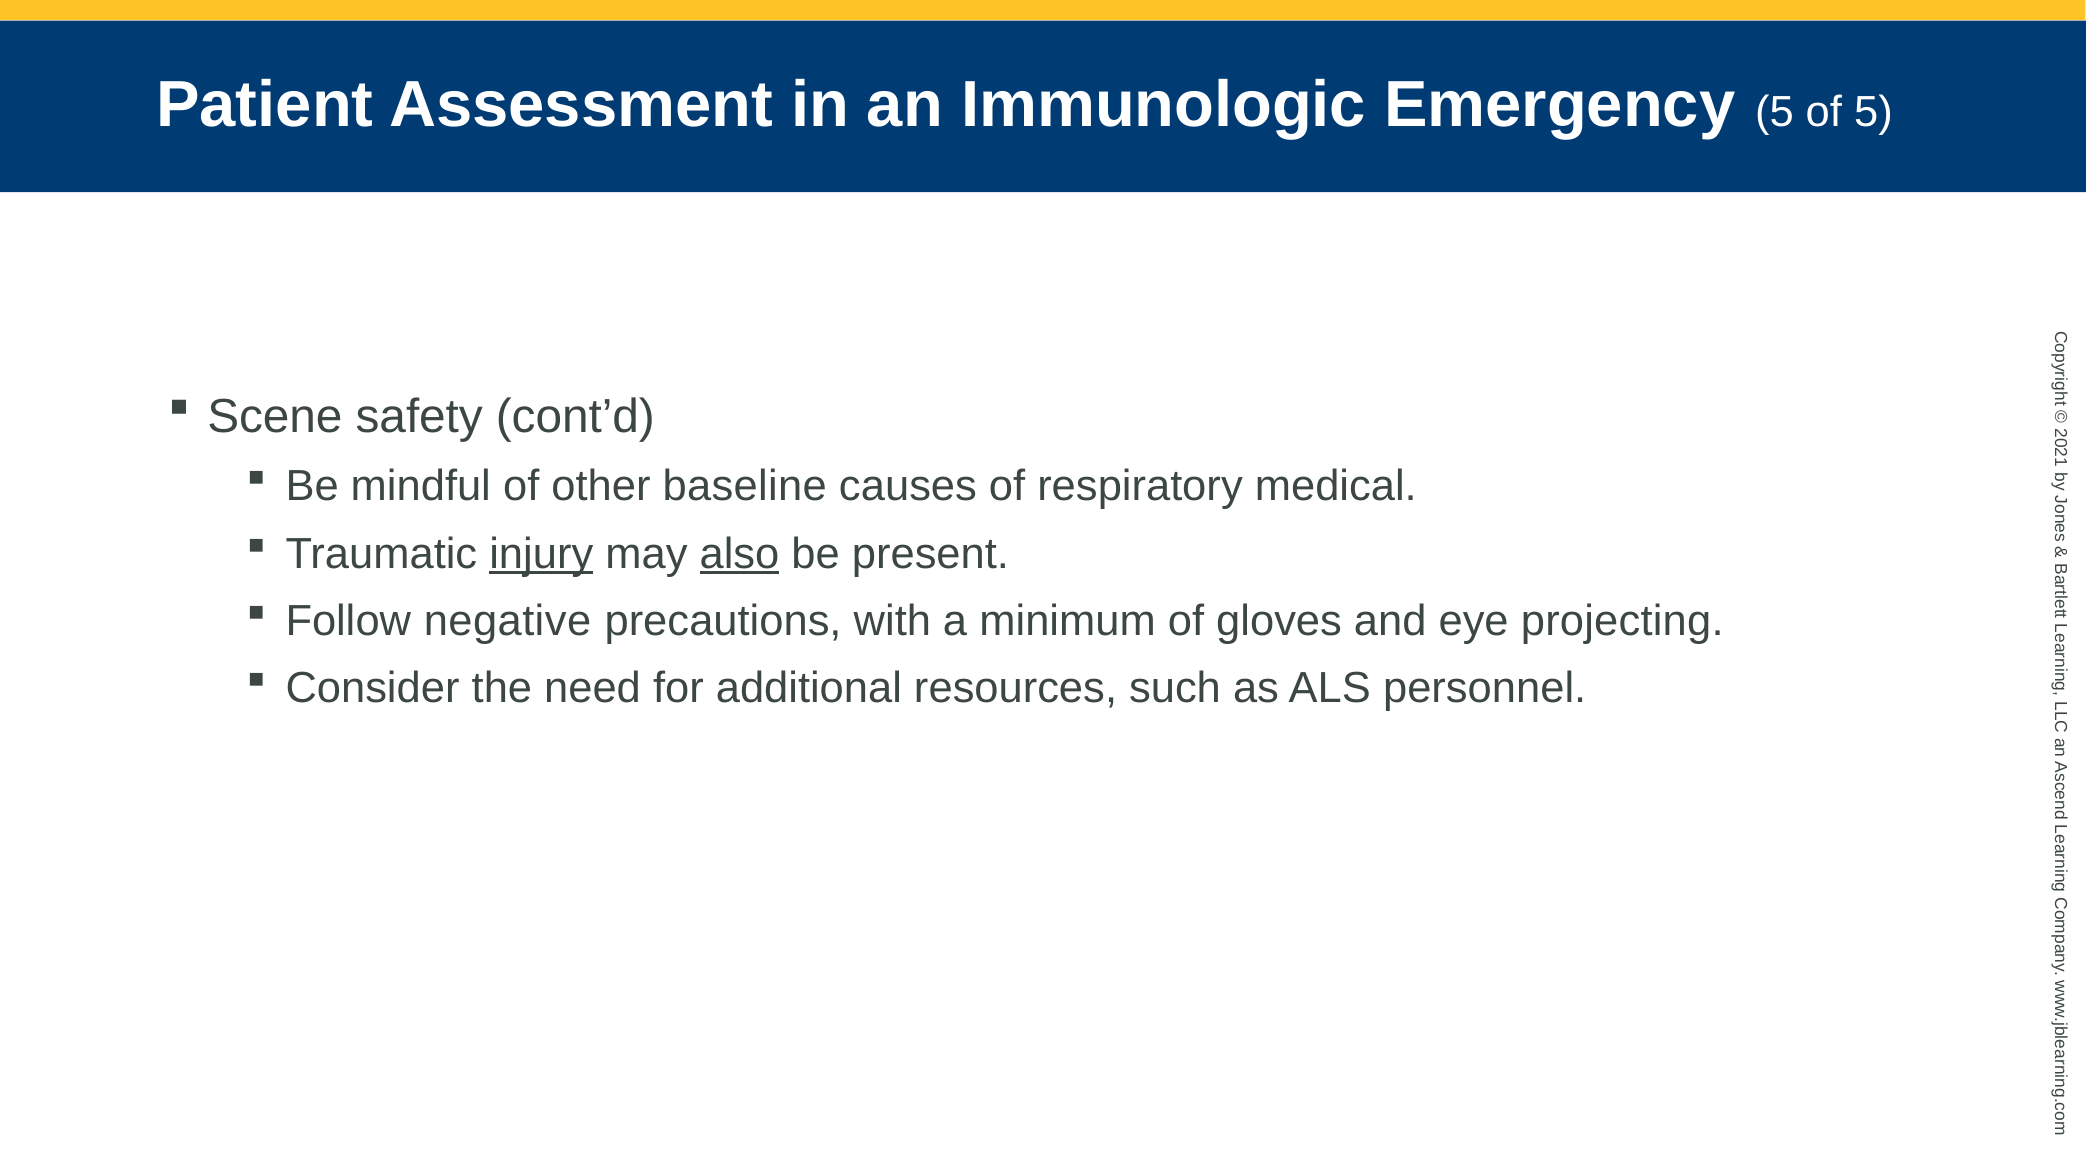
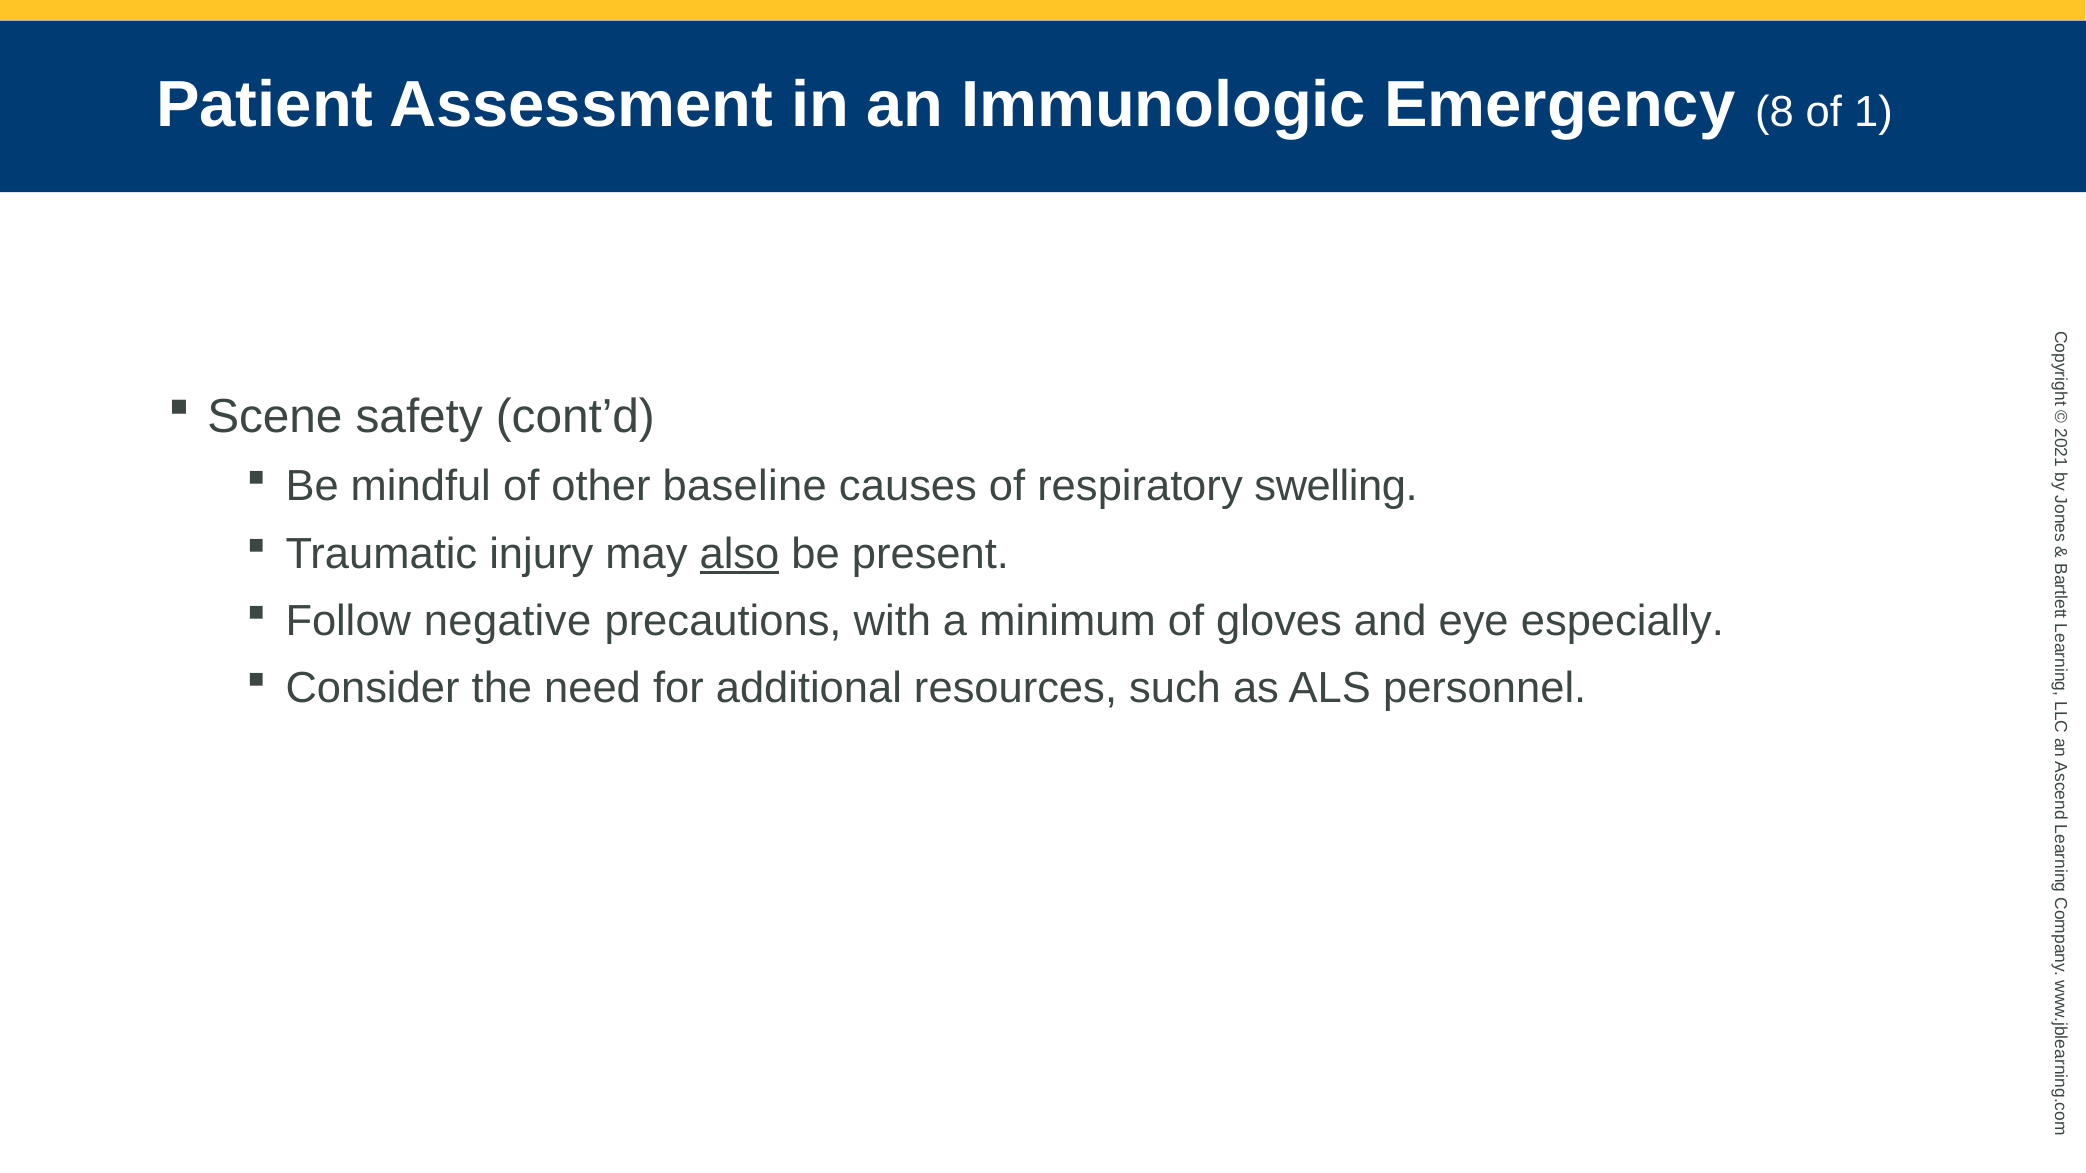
Emergency 5: 5 -> 8
of 5: 5 -> 1
medical: medical -> swelling
injury underline: present -> none
projecting: projecting -> especially
